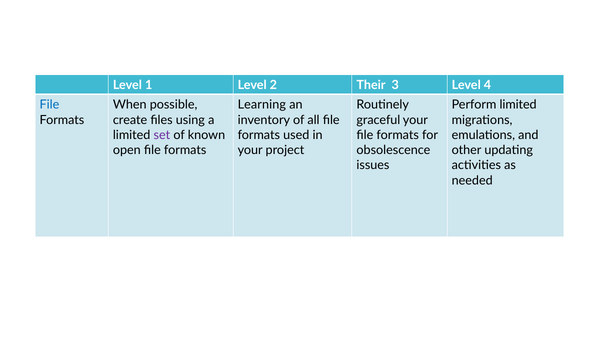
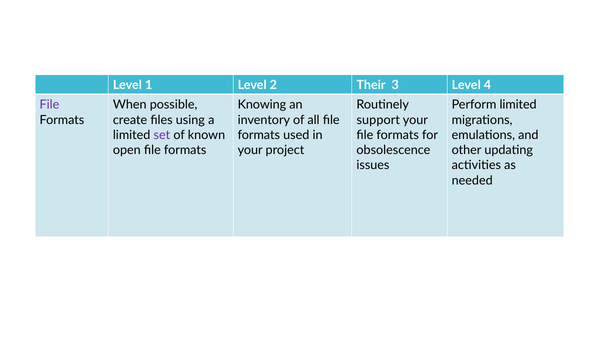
File at (49, 105) colour: blue -> purple
Learning: Learning -> Knowing
graceful: graceful -> support
